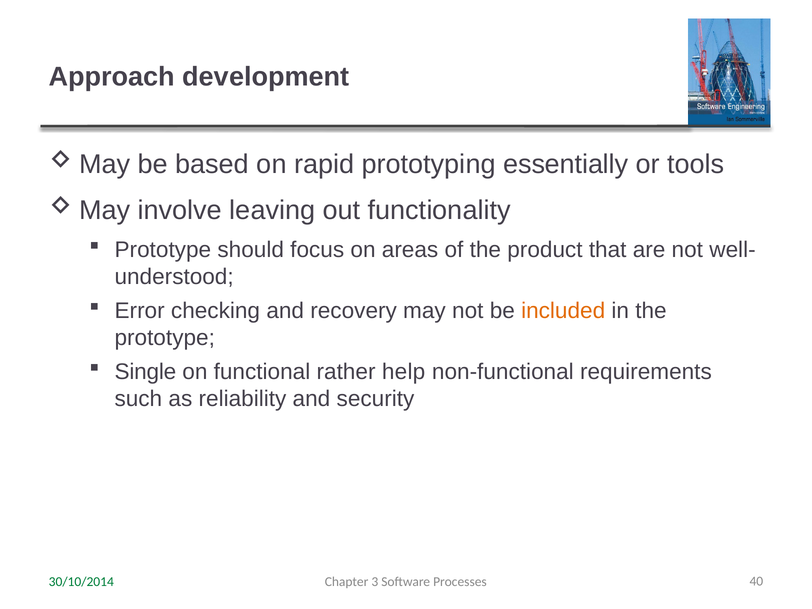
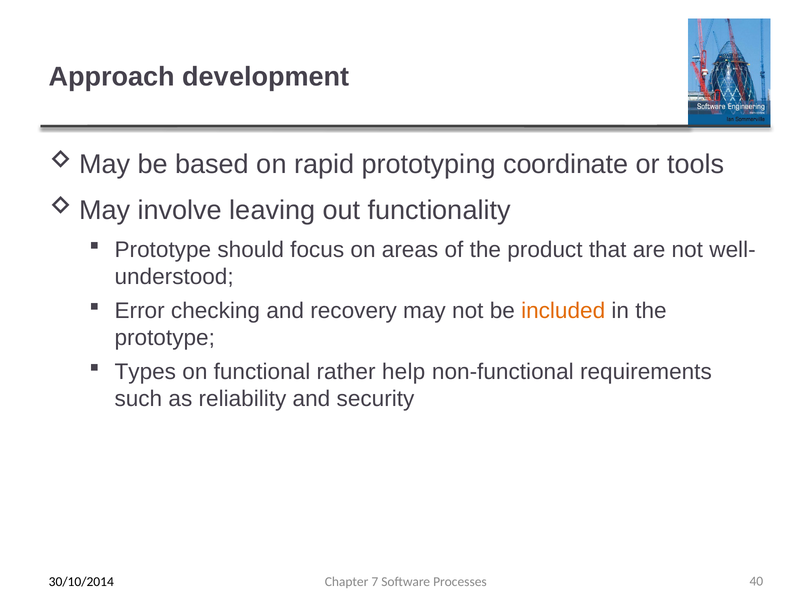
essentially: essentially -> coordinate
Single: Single -> Types
30/10/2014 colour: green -> black
3: 3 -> 7
